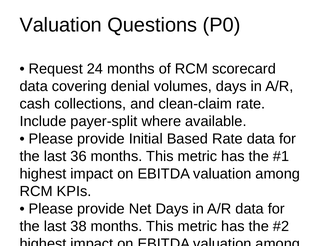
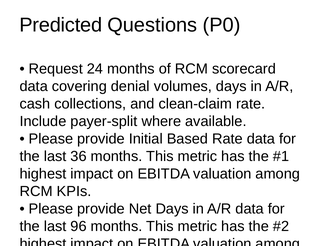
Valuation at (61, 25): Valuation -> Predicted
38: 38 -> 96
